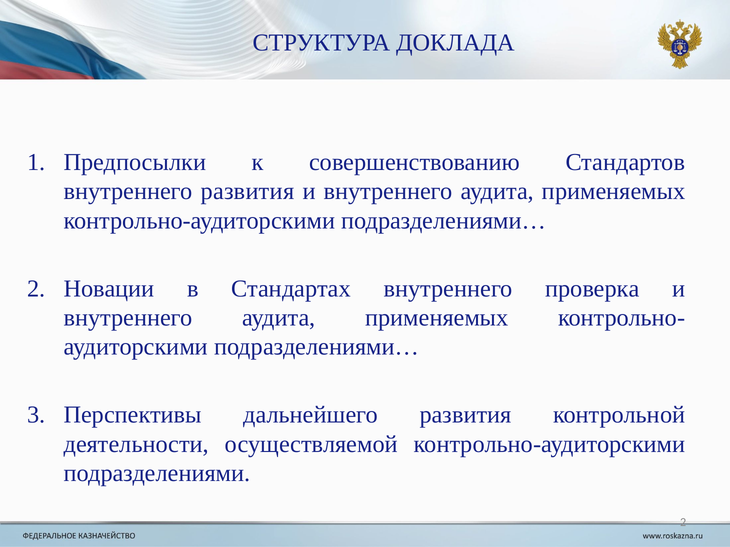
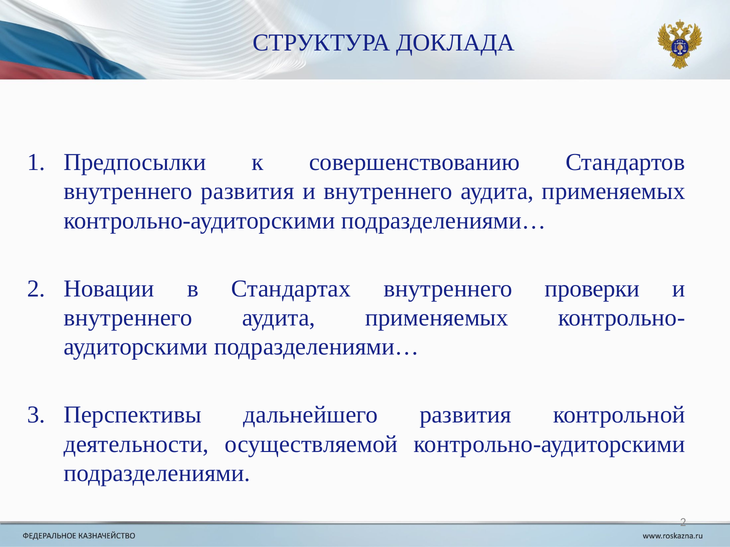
проверка: проверка -> проверки
